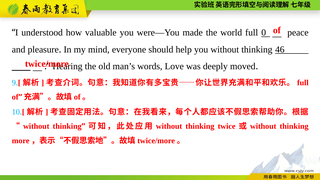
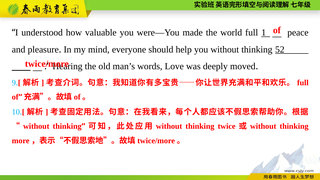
0: 0 -> 1
46: 46 -> 52
